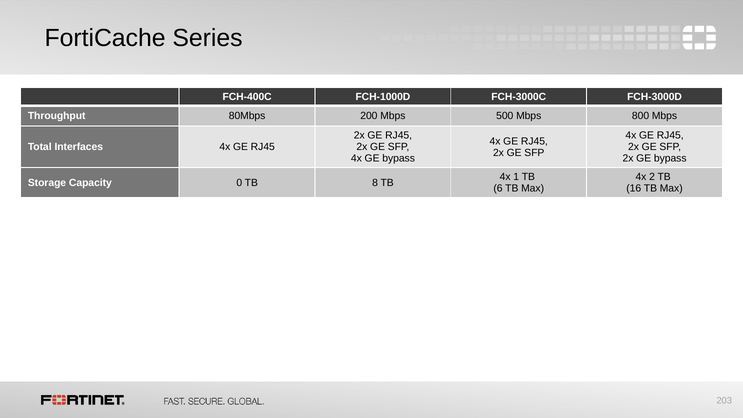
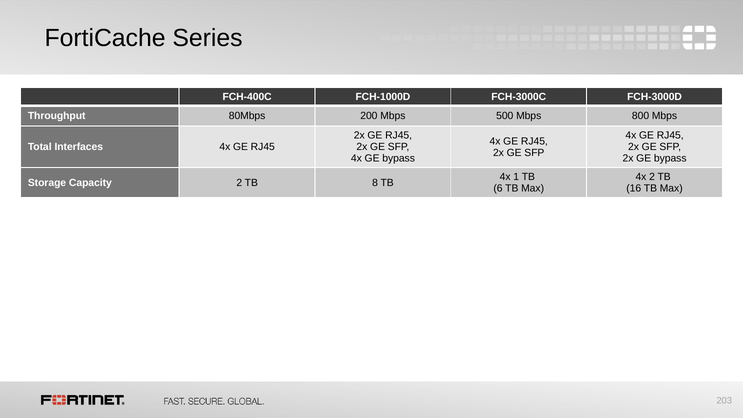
Capacity 0: 0 -> 2
